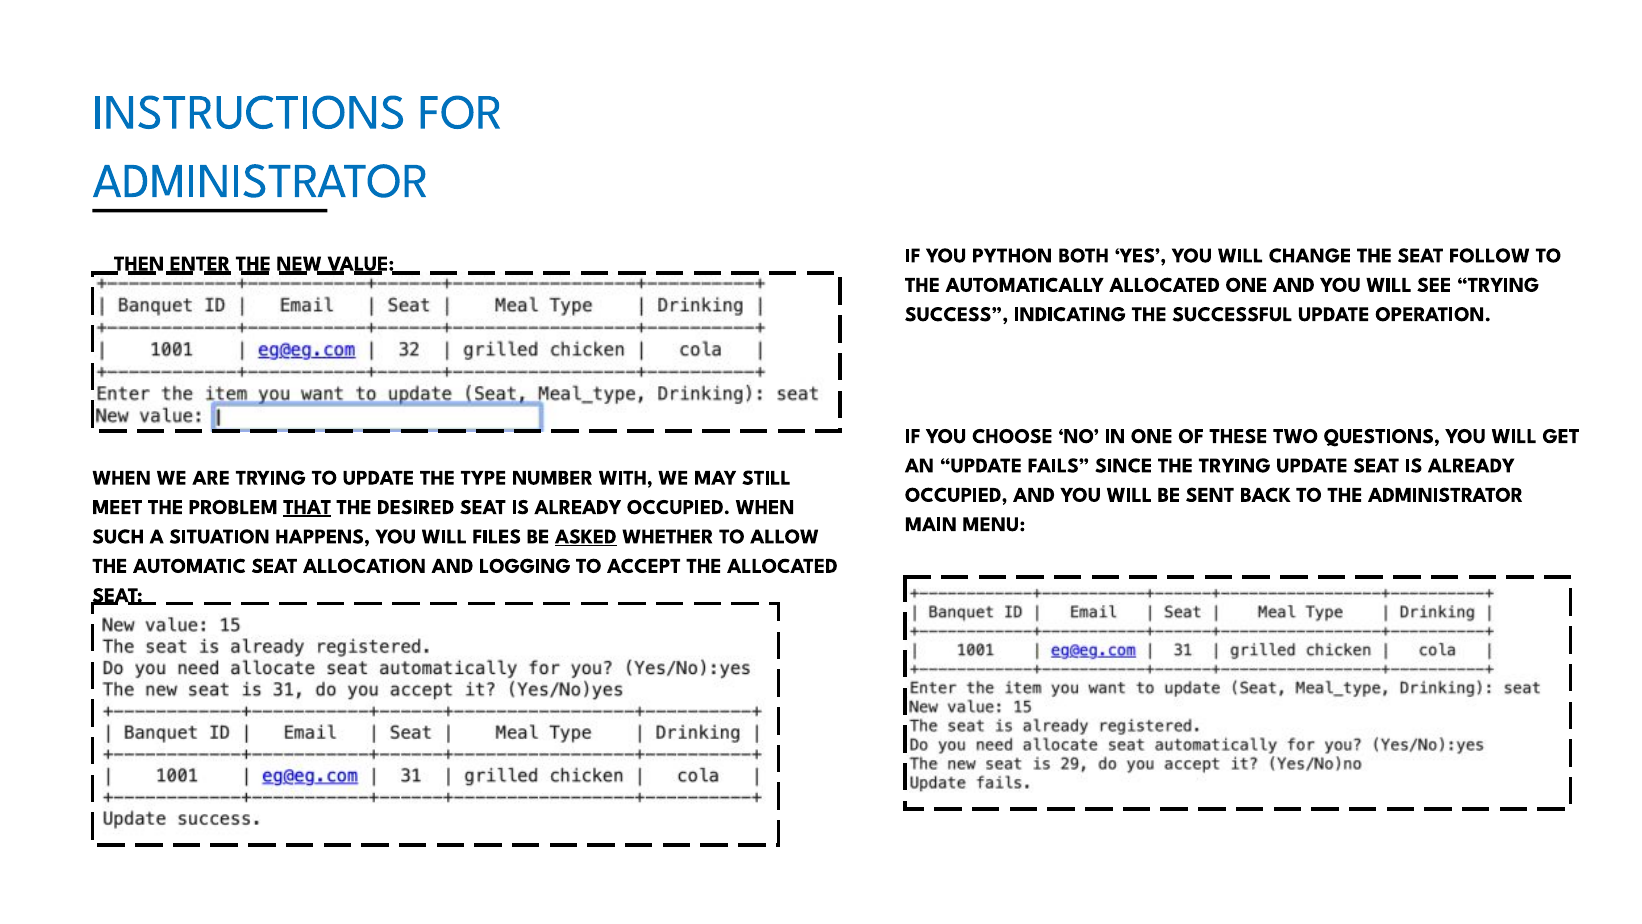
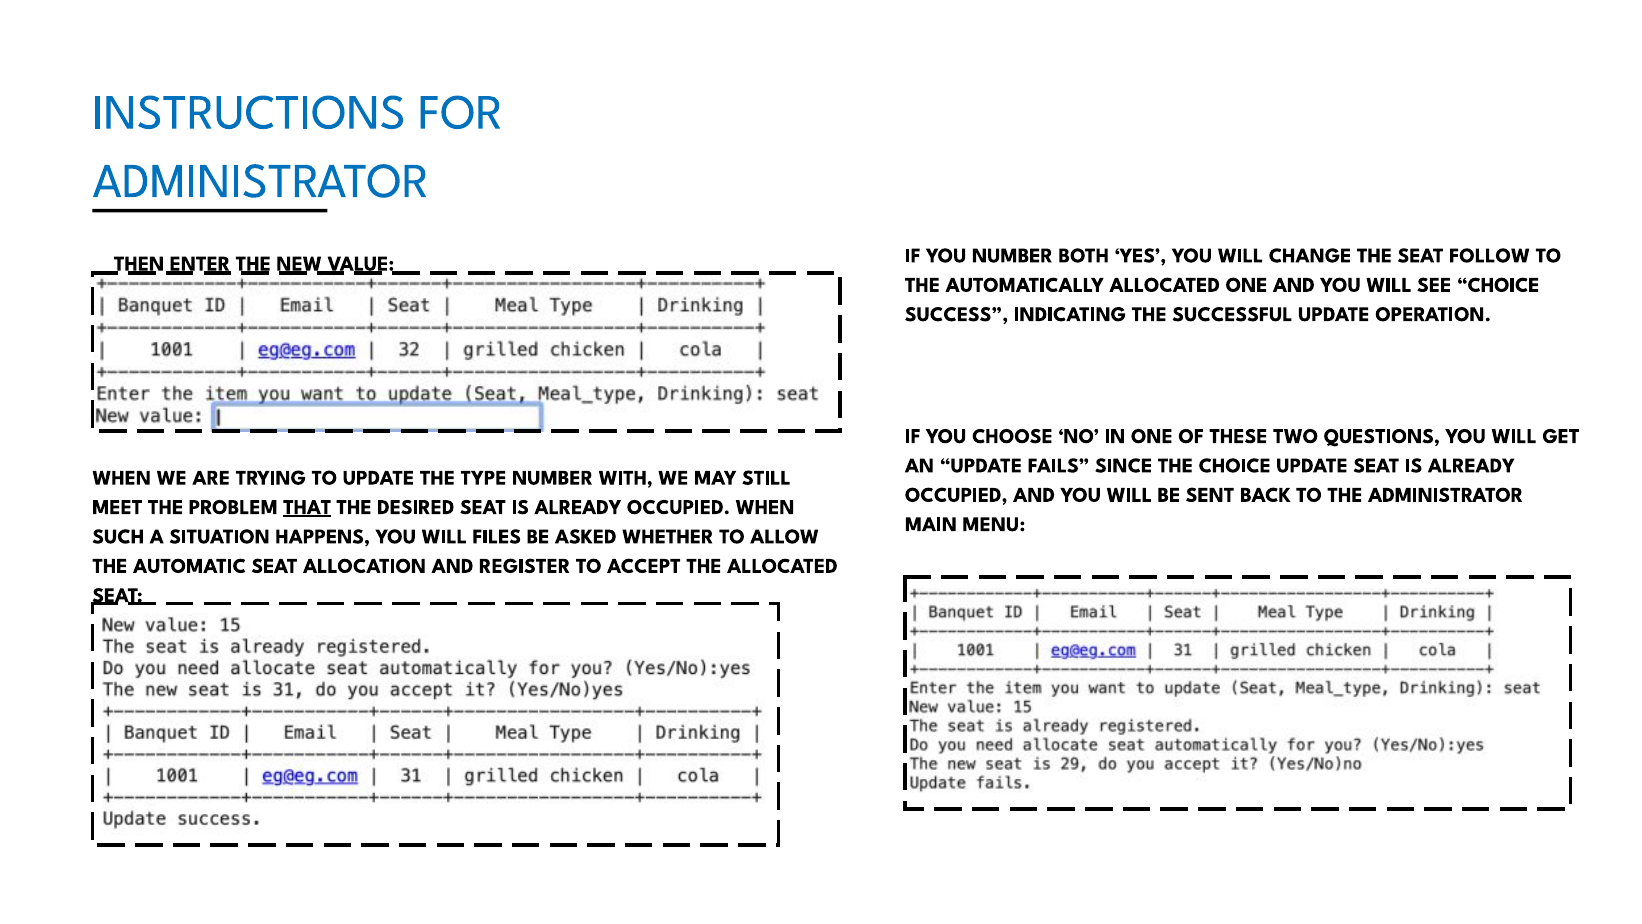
YOU PYTHON: PYTHON -> NUMBER
SEE TRYING: TRYING -> CHOICE
THE TRYING: TRYING -> CHOICE
ASKED underline: present -> none
LOGGING: LOGGING -> REGISTER
